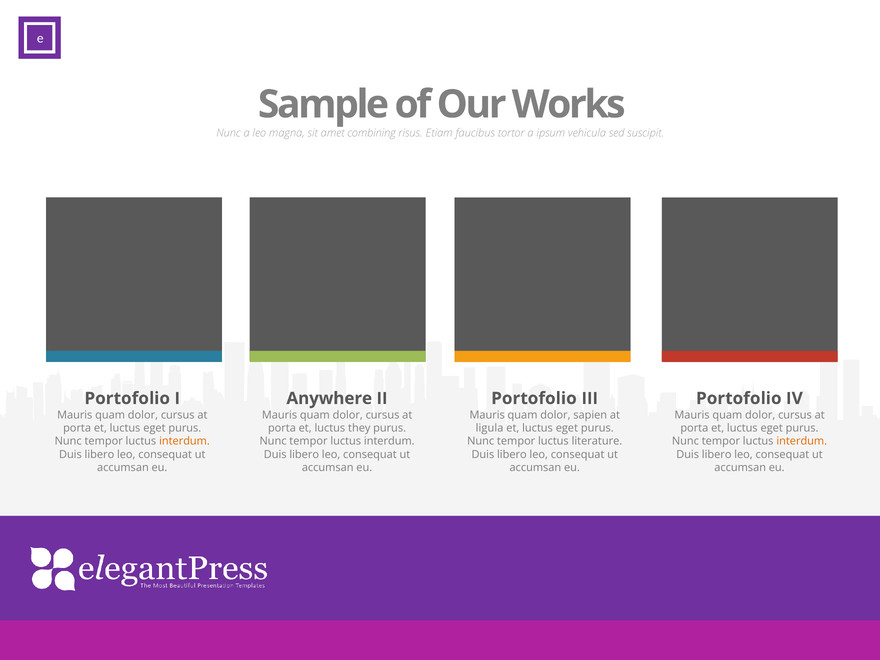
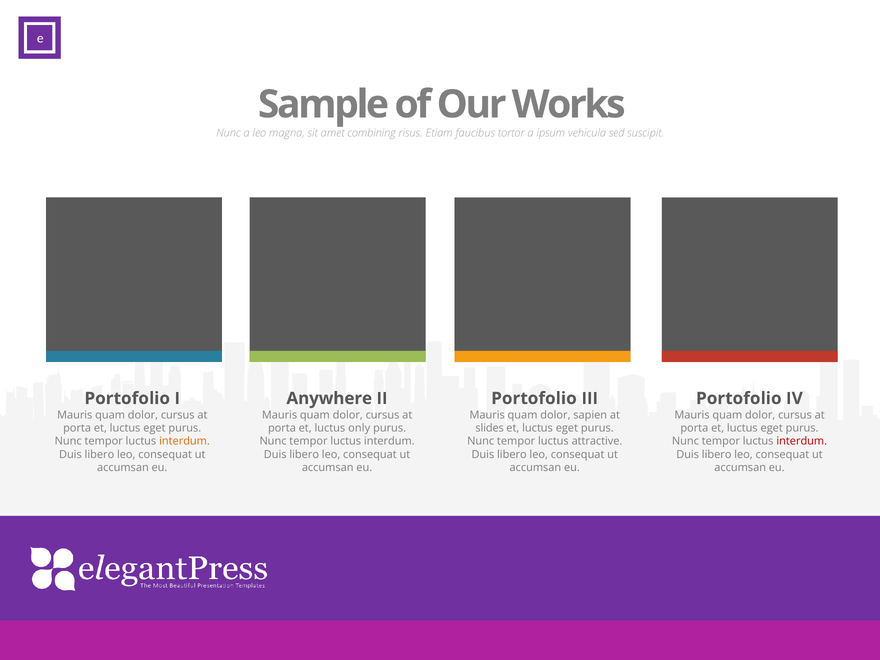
they: they -> only
ligula: ligula -> slides
literature: literature -> attractive
interdum at (802, 441) colour: orange -> red
